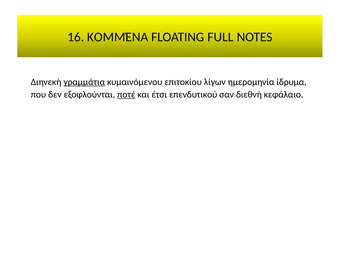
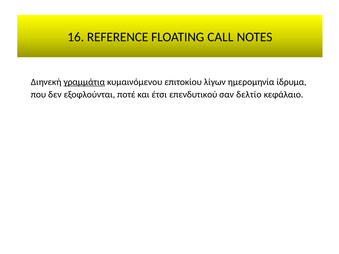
ΚΟΜΜΈΝΑ: ΚΟΜΜΈΝΑ -> REFERENCE
FULL: FULL -> CALL
ποτέ underline: present -> none
διεθνή: διεθνή -> δελτίο
